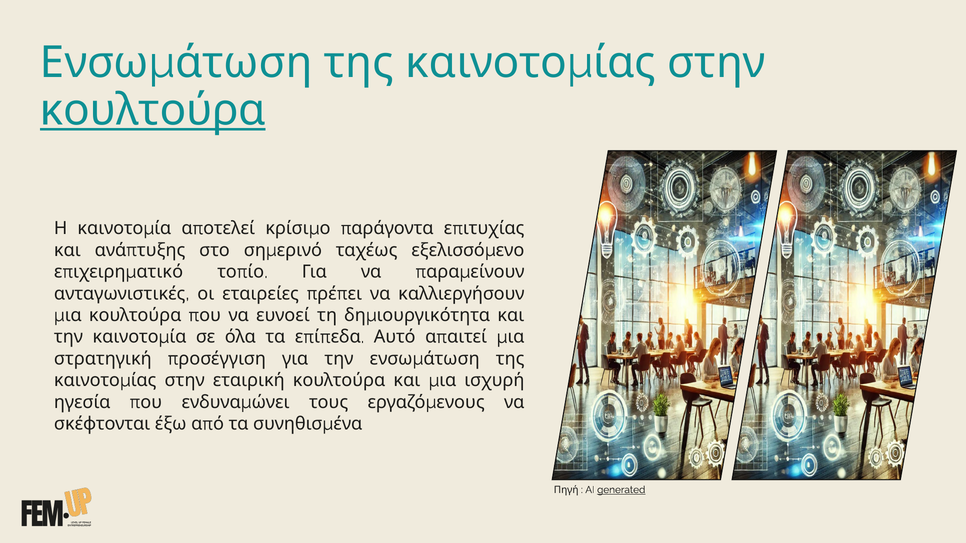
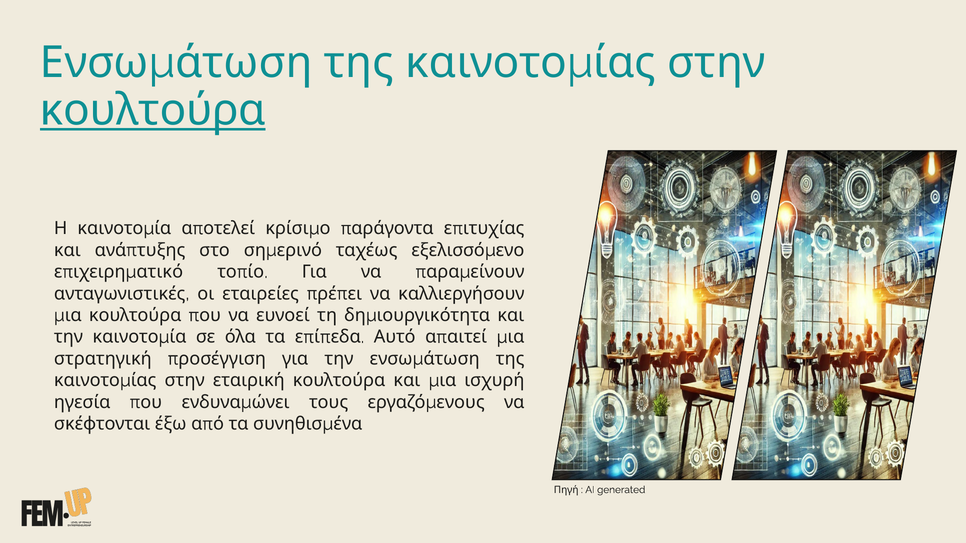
generated underline: present -> none
